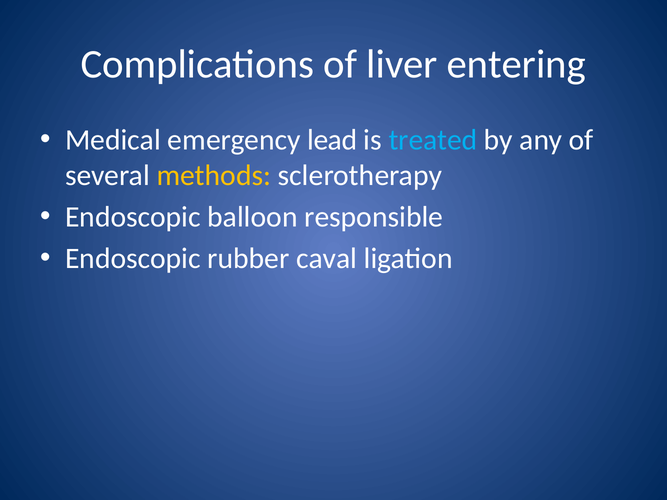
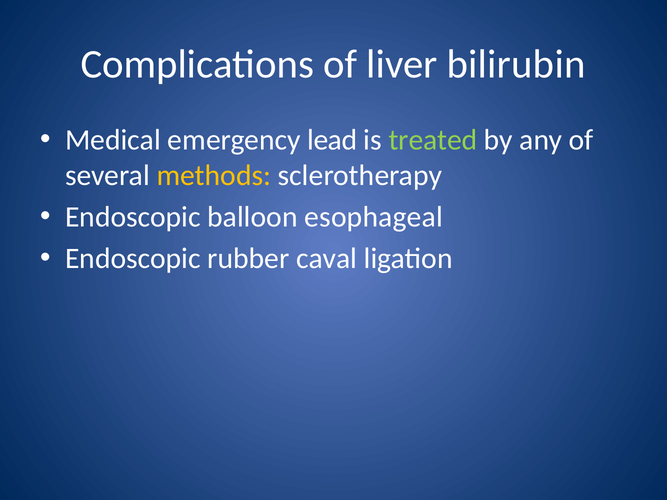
entering: entering -> bilirubin
treated colour: light blue -> light green
responsible: responsible -> esophageal
